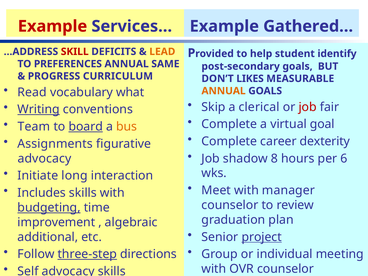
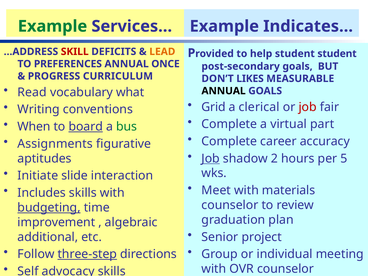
Example at (53, 26) colour: red -> green
Gathered…: Gathered… -> Indicates…
identify at (337, 54): identify -> student
SAME: SAME -> ONCE
ANNUAL at (224, 91) colour: orange -> black
Skip: Skip -> Grid
Writing underline: present -> none
goal at (322, 124): goal -> part
Team: Team -> When
bus colour: orange -> green
dexterity: dexterity -> accuracy
Job at (211, 158) underline: none -> present
8: 8 -> 2
6: 6 -> 5
advocacy at (44, 158): advocacy -> aptitudes
long: long -> slide
manager: manager -> materials
project underline: present -> none
